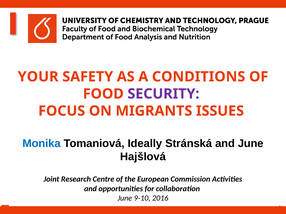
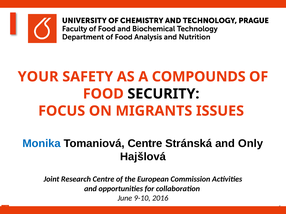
CONDITIONS: CONDITIONS -> COMPOUNDS
SECURITY colour: purple -> black
Tomaniová Ideally: Ideally -> Centre
and June: June -> Only
